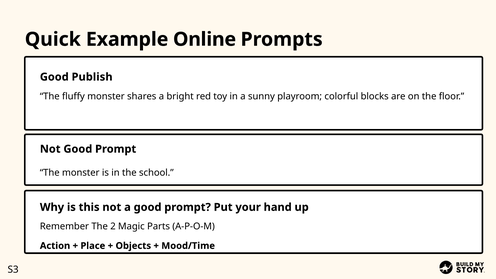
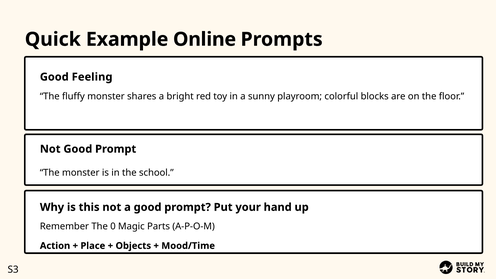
Publish: Publish -> Feeling
2: 2 -> 0
